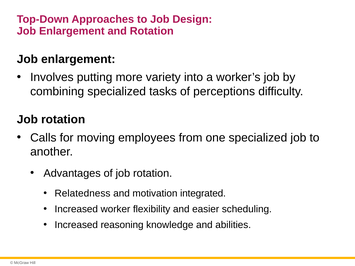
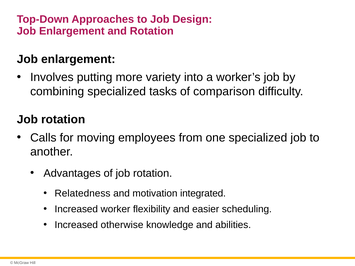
perceptions: perceptions -> comparison
reasoning: reasoning -> otherwise
